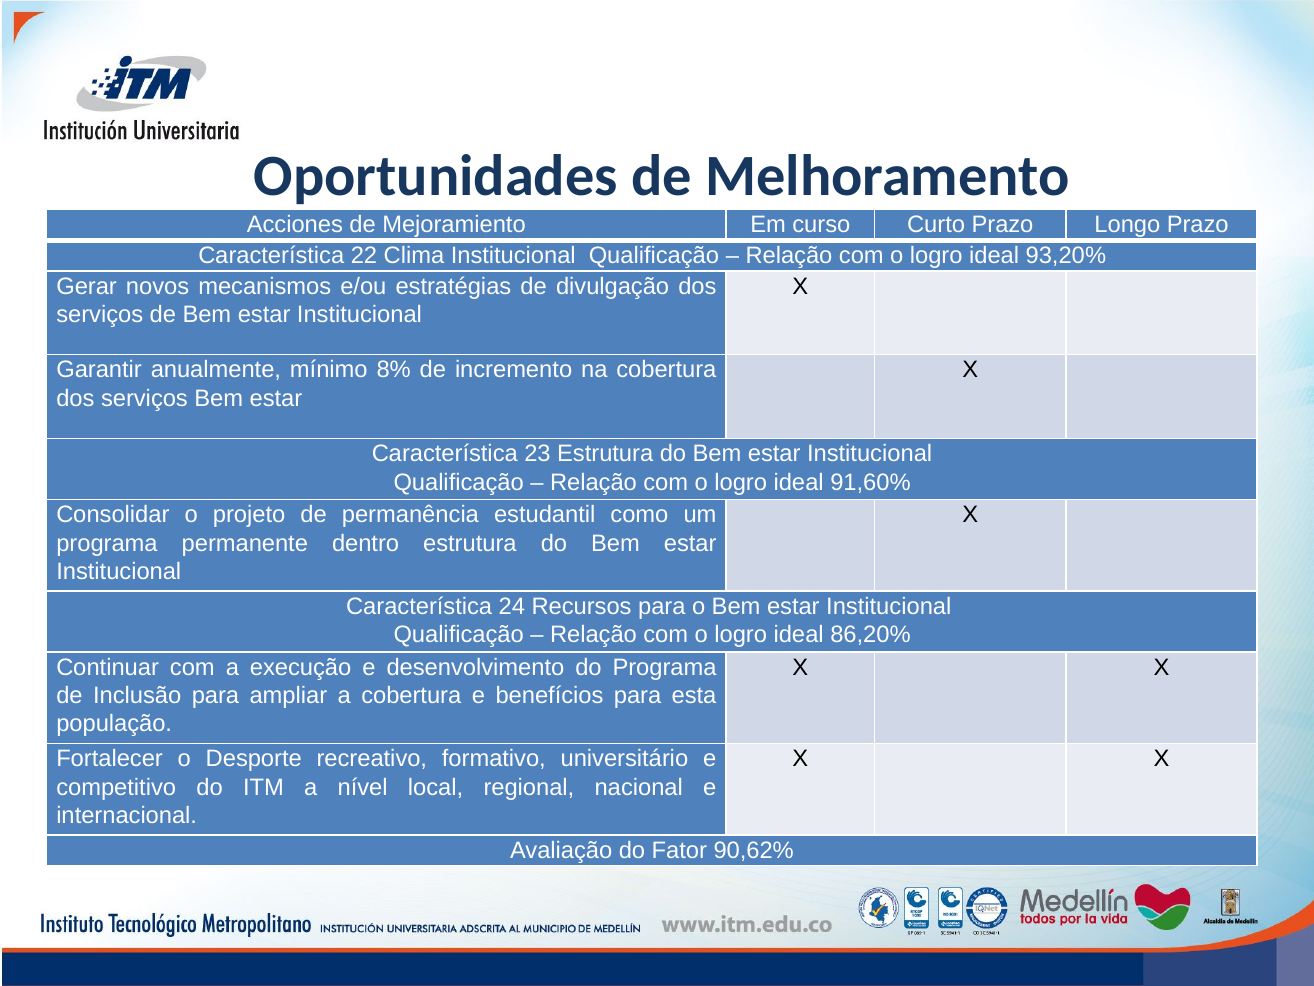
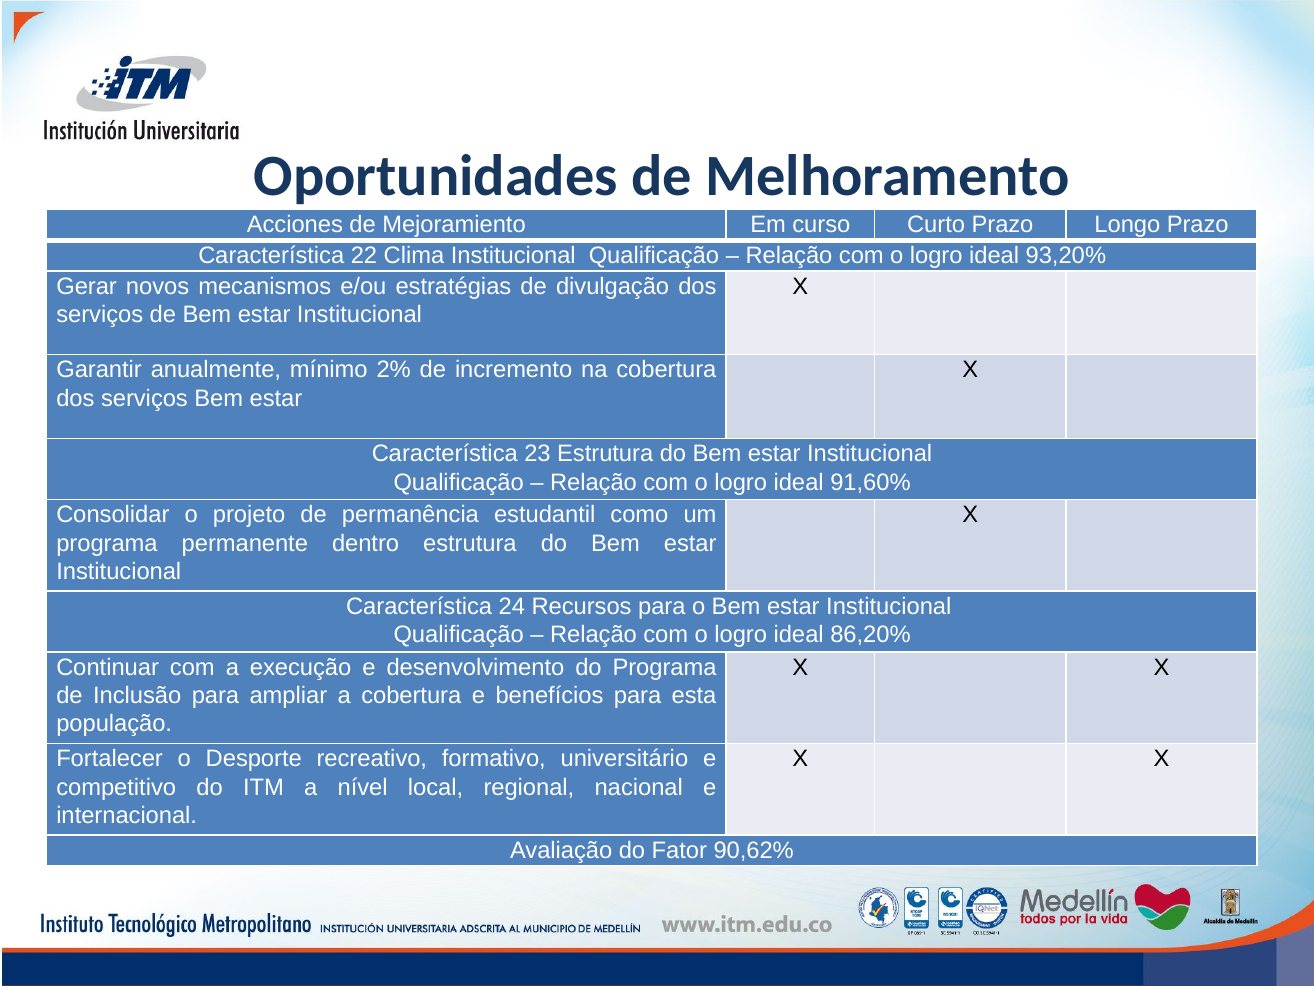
8%: 8% -> 2%
